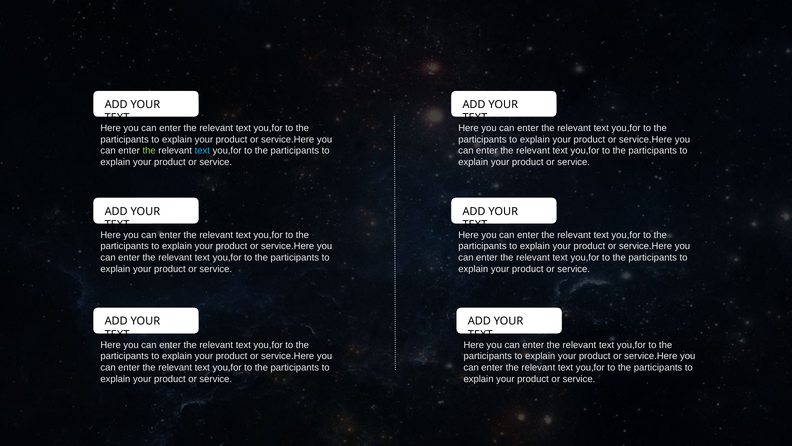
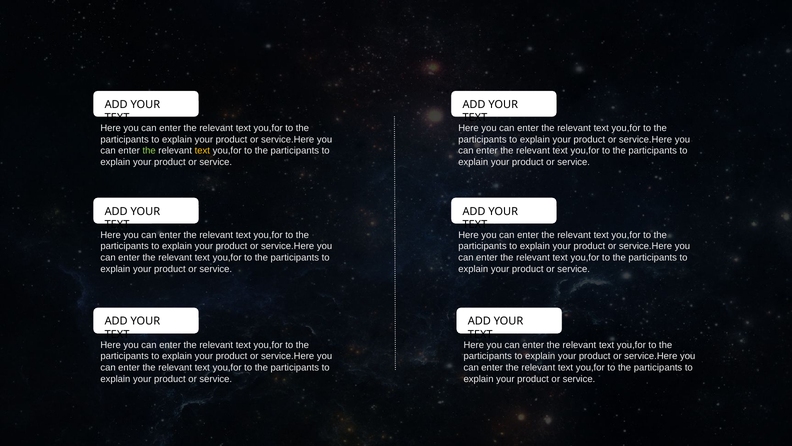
text at (202, 151) colour: light blue -> yellow
